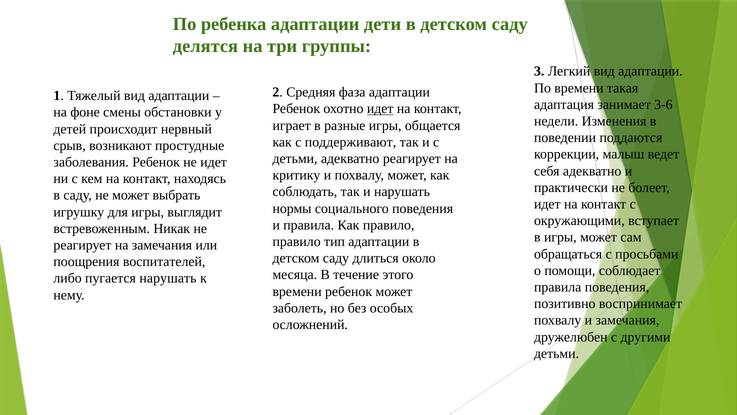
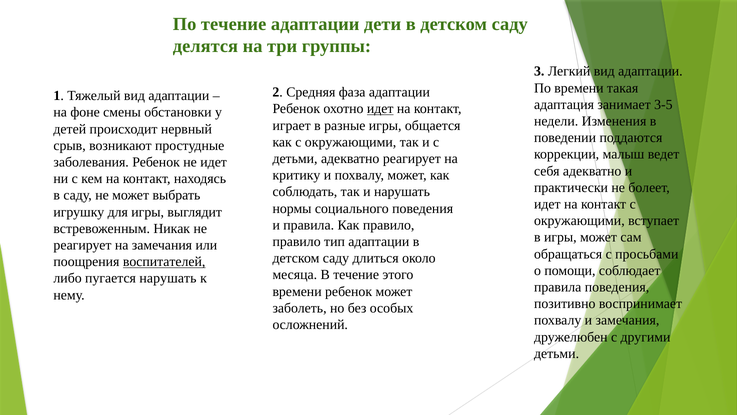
По ребенка: ребенка -> течение
3-6: 3-6 -> 3-5
как с поддерживают: поддерживают -> окружающими
воспитателей underline: none -> present
